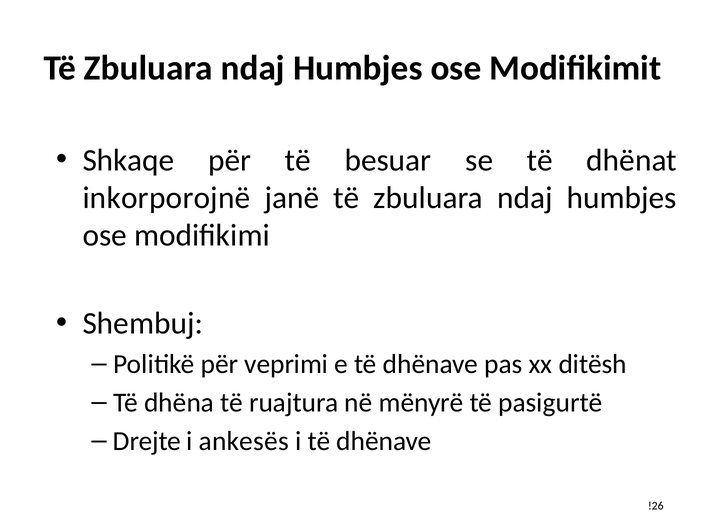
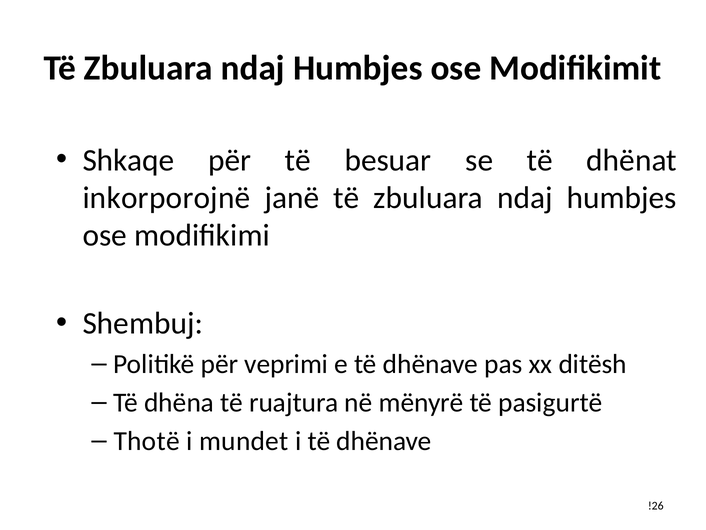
Drejte: Drejte -> Thotë
ankesës: ankesës -> mundet
